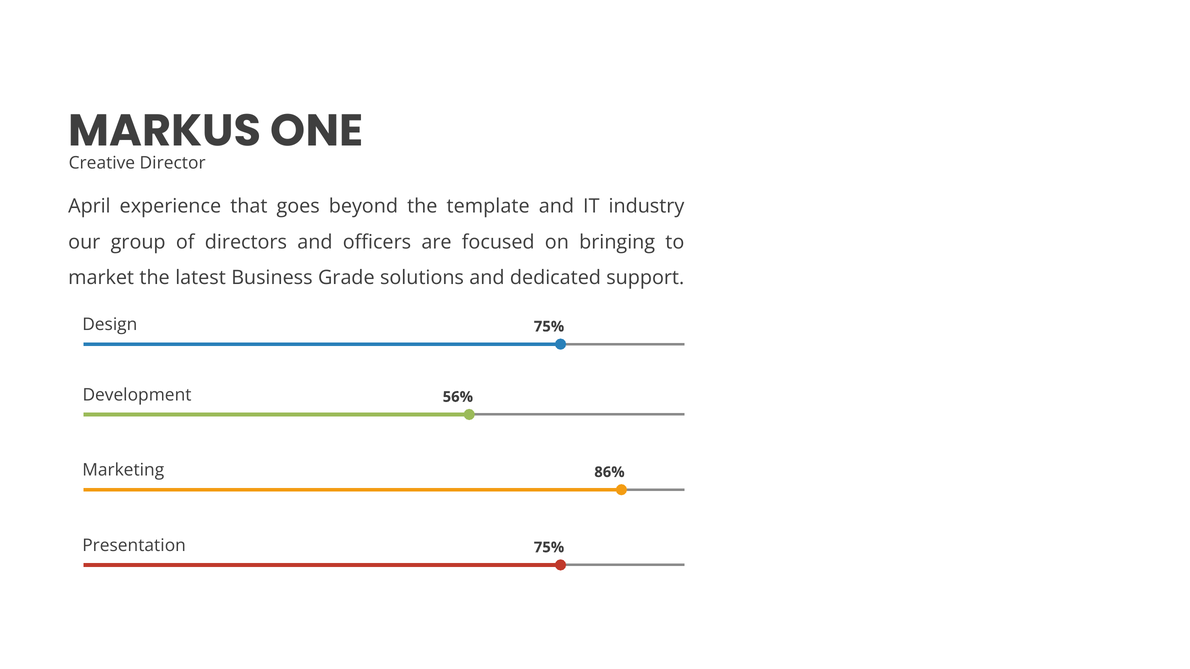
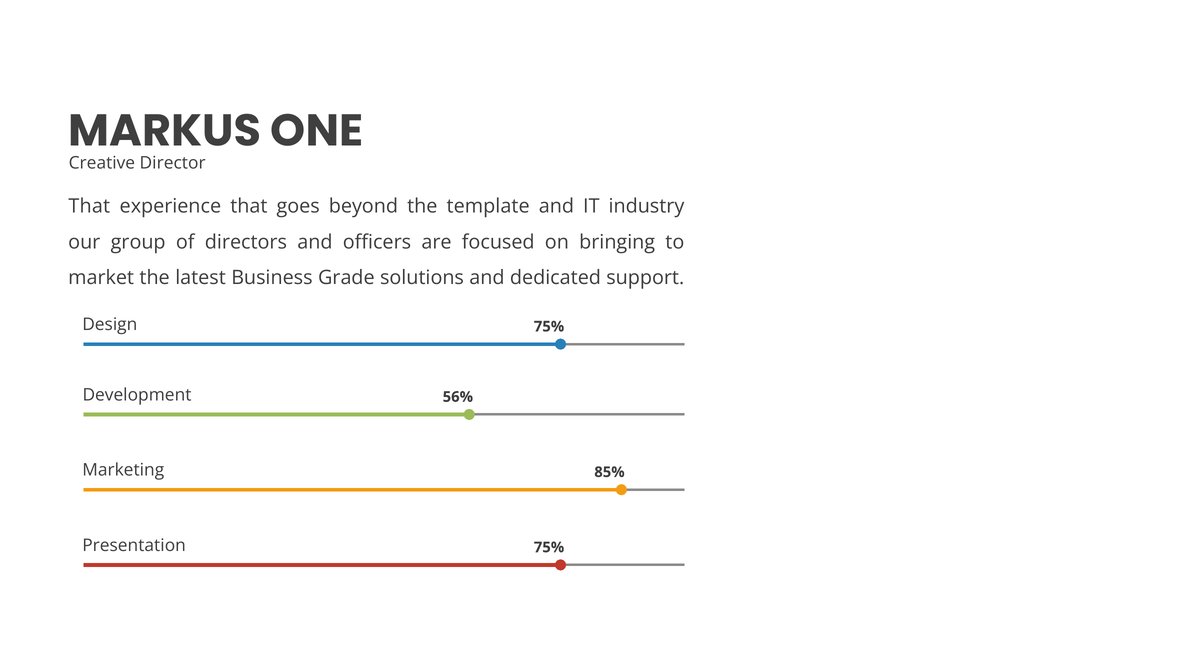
April at (89, 207): April -> That
86%: 86% -> 85%
